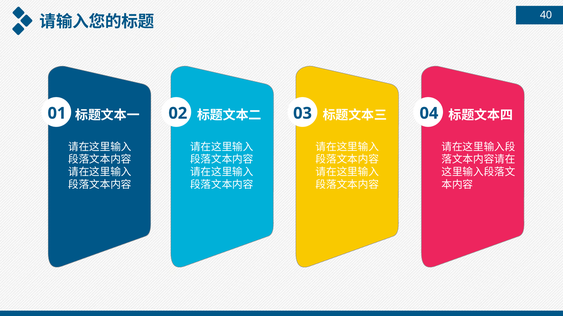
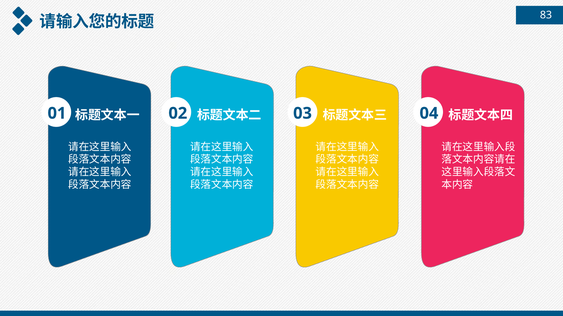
40: 40 -> 83
